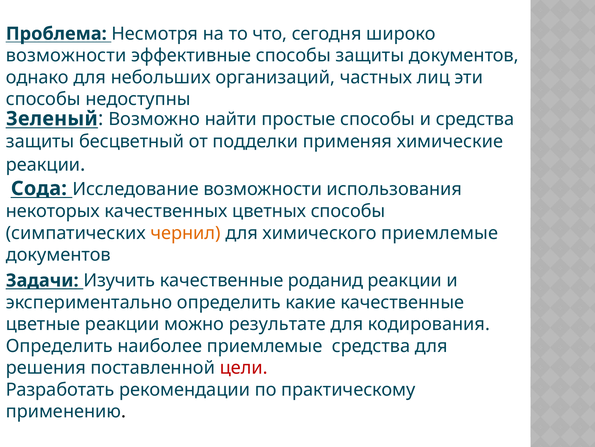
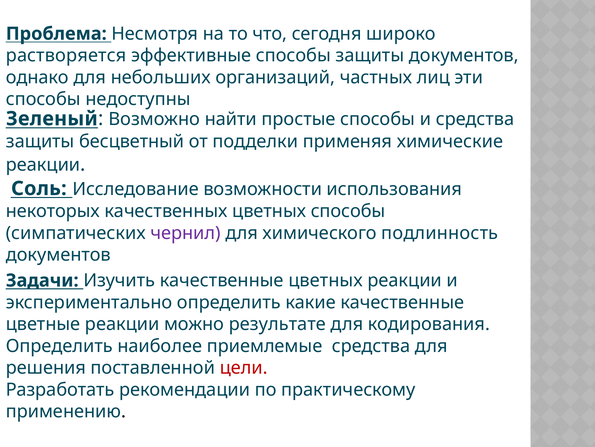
возможности at (66, 55): возможности -> растворяется
Сода: Сода -> Соль
чернил colour: orange -> purple
химического приемлемые: приемлемые -> подлинность
качественные роданид: роданид -> цветных
